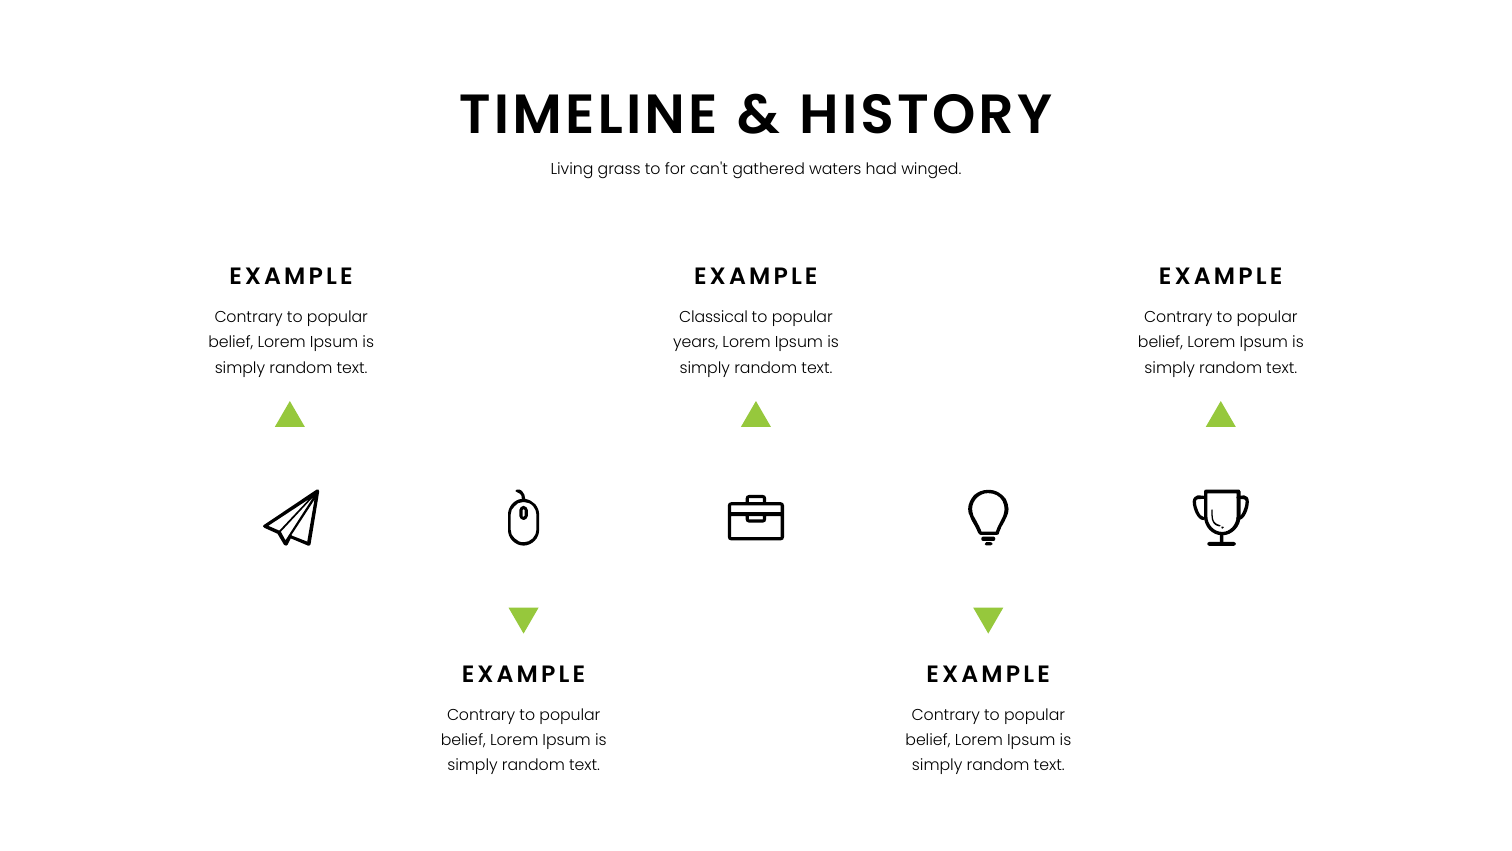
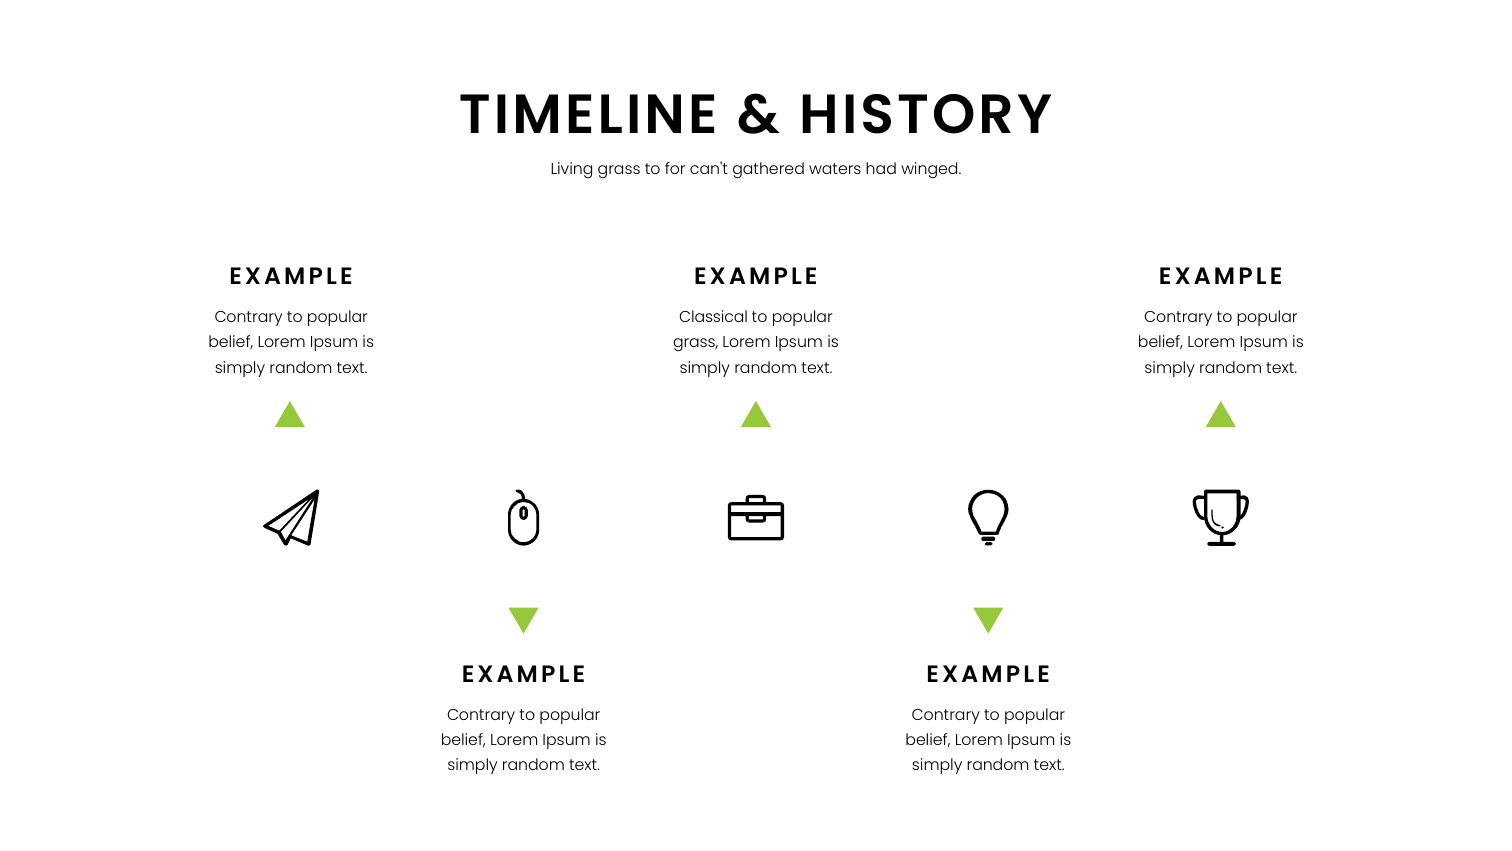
years at (696, 342): years -> grass
